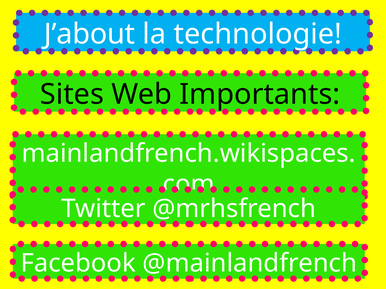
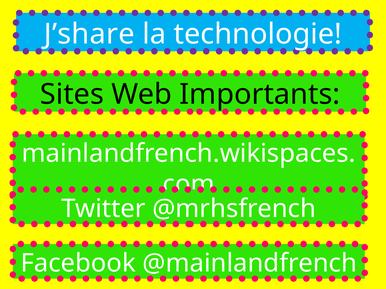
J’about: J’about -> J’share
